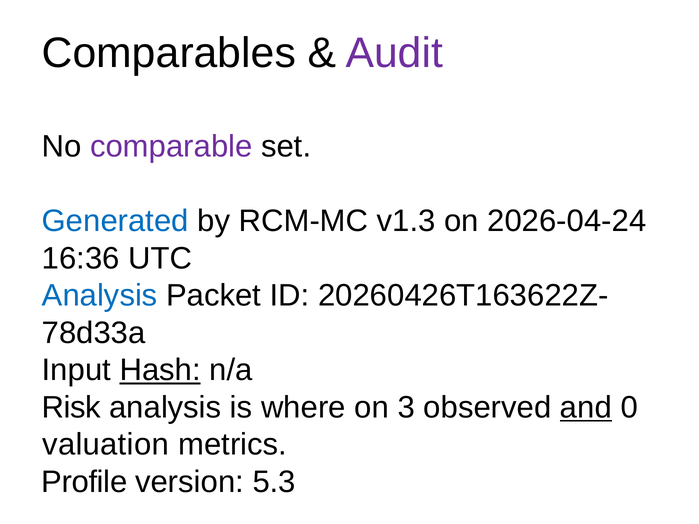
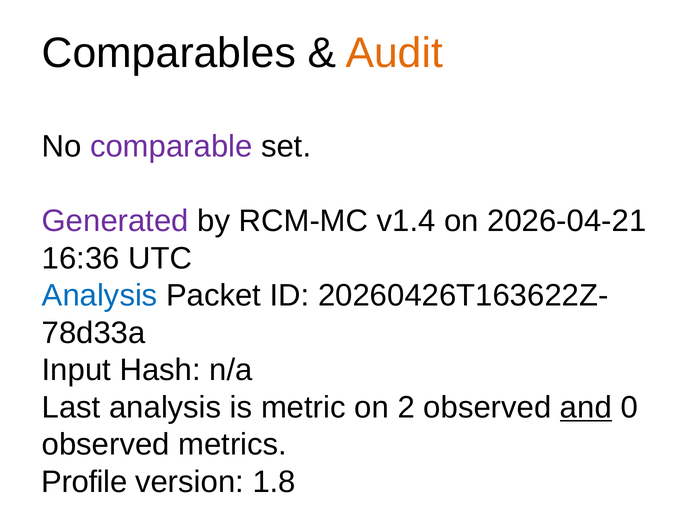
Audit colour: purple -> orange
Generated colour: blue -> purple
v1.3: v1.3 -> v1.4
2026-04-24: 2026-04-24 -> 2026-04-21
Hash underline: present -> none
Risk: Risk -> Last
where: where -> metric
3: 3 -> 2
valuation at (106, 445): valuation -> observed
5.3: 5.3 -> 1.8
